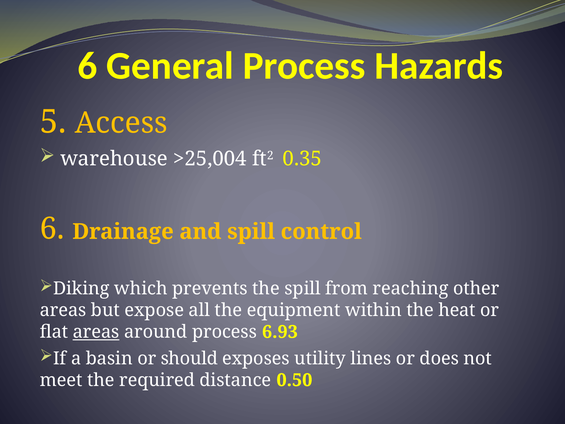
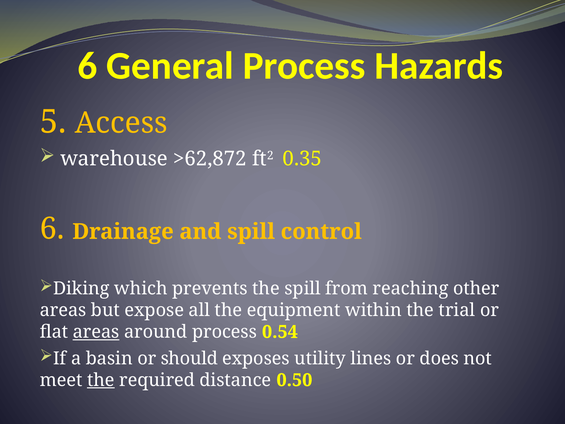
>25,004: >25,004 -> >62,872
heat: heat -> trial
6.93: 6.93 -> 0.54
the at (101, 380) underline: none -> present
